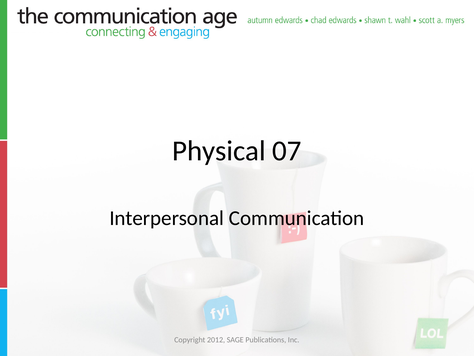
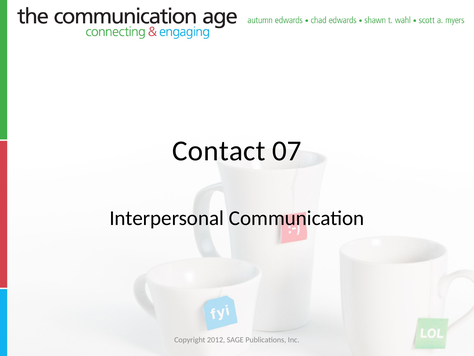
Physical: Physical -> Contact
